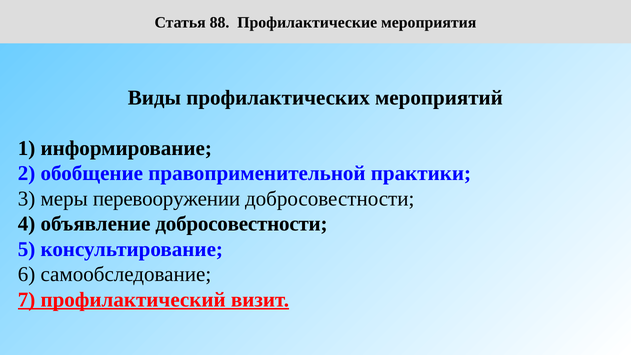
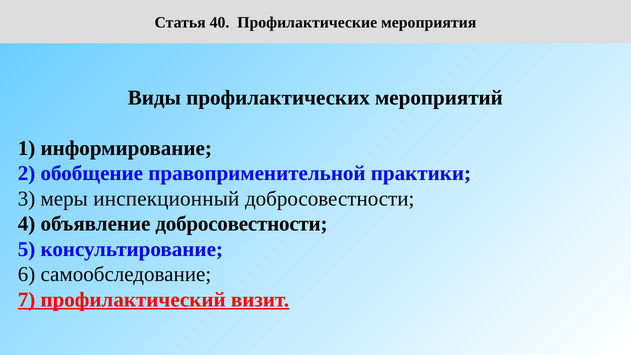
88: 88 -> 40
перевооружении: перевооружении -> инспекционный
